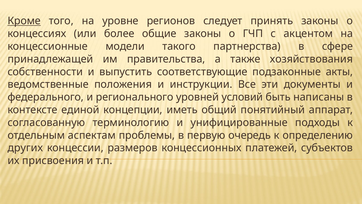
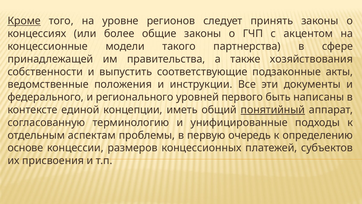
условий: условий -> первого
понятийный underline: none -> present
других: других -> основе
